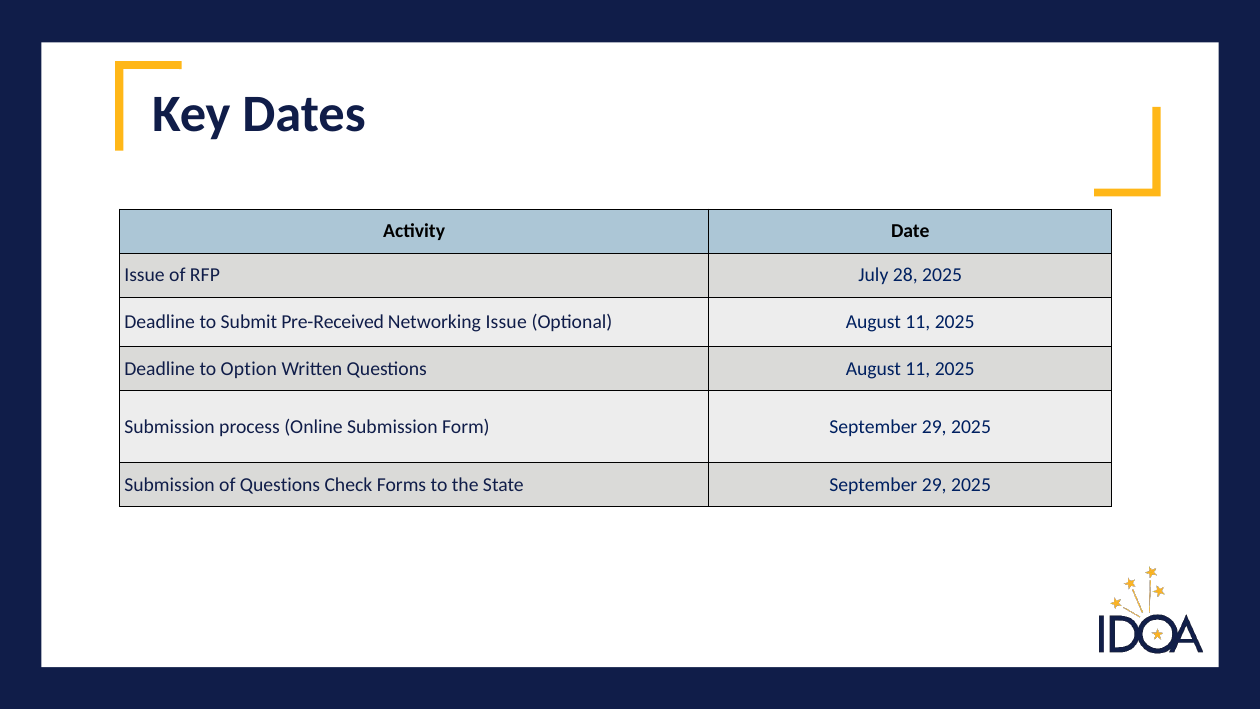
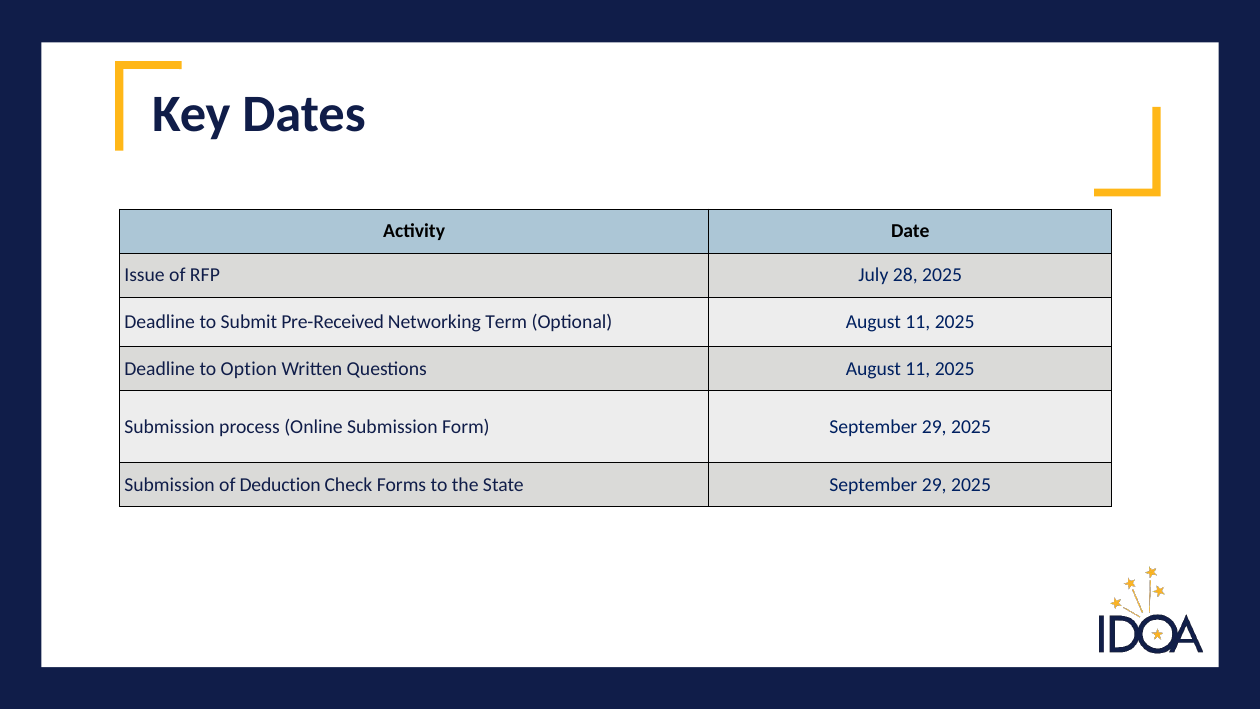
Networking Issue: Issue -> Term
of Questions: Questions -> Deduction
